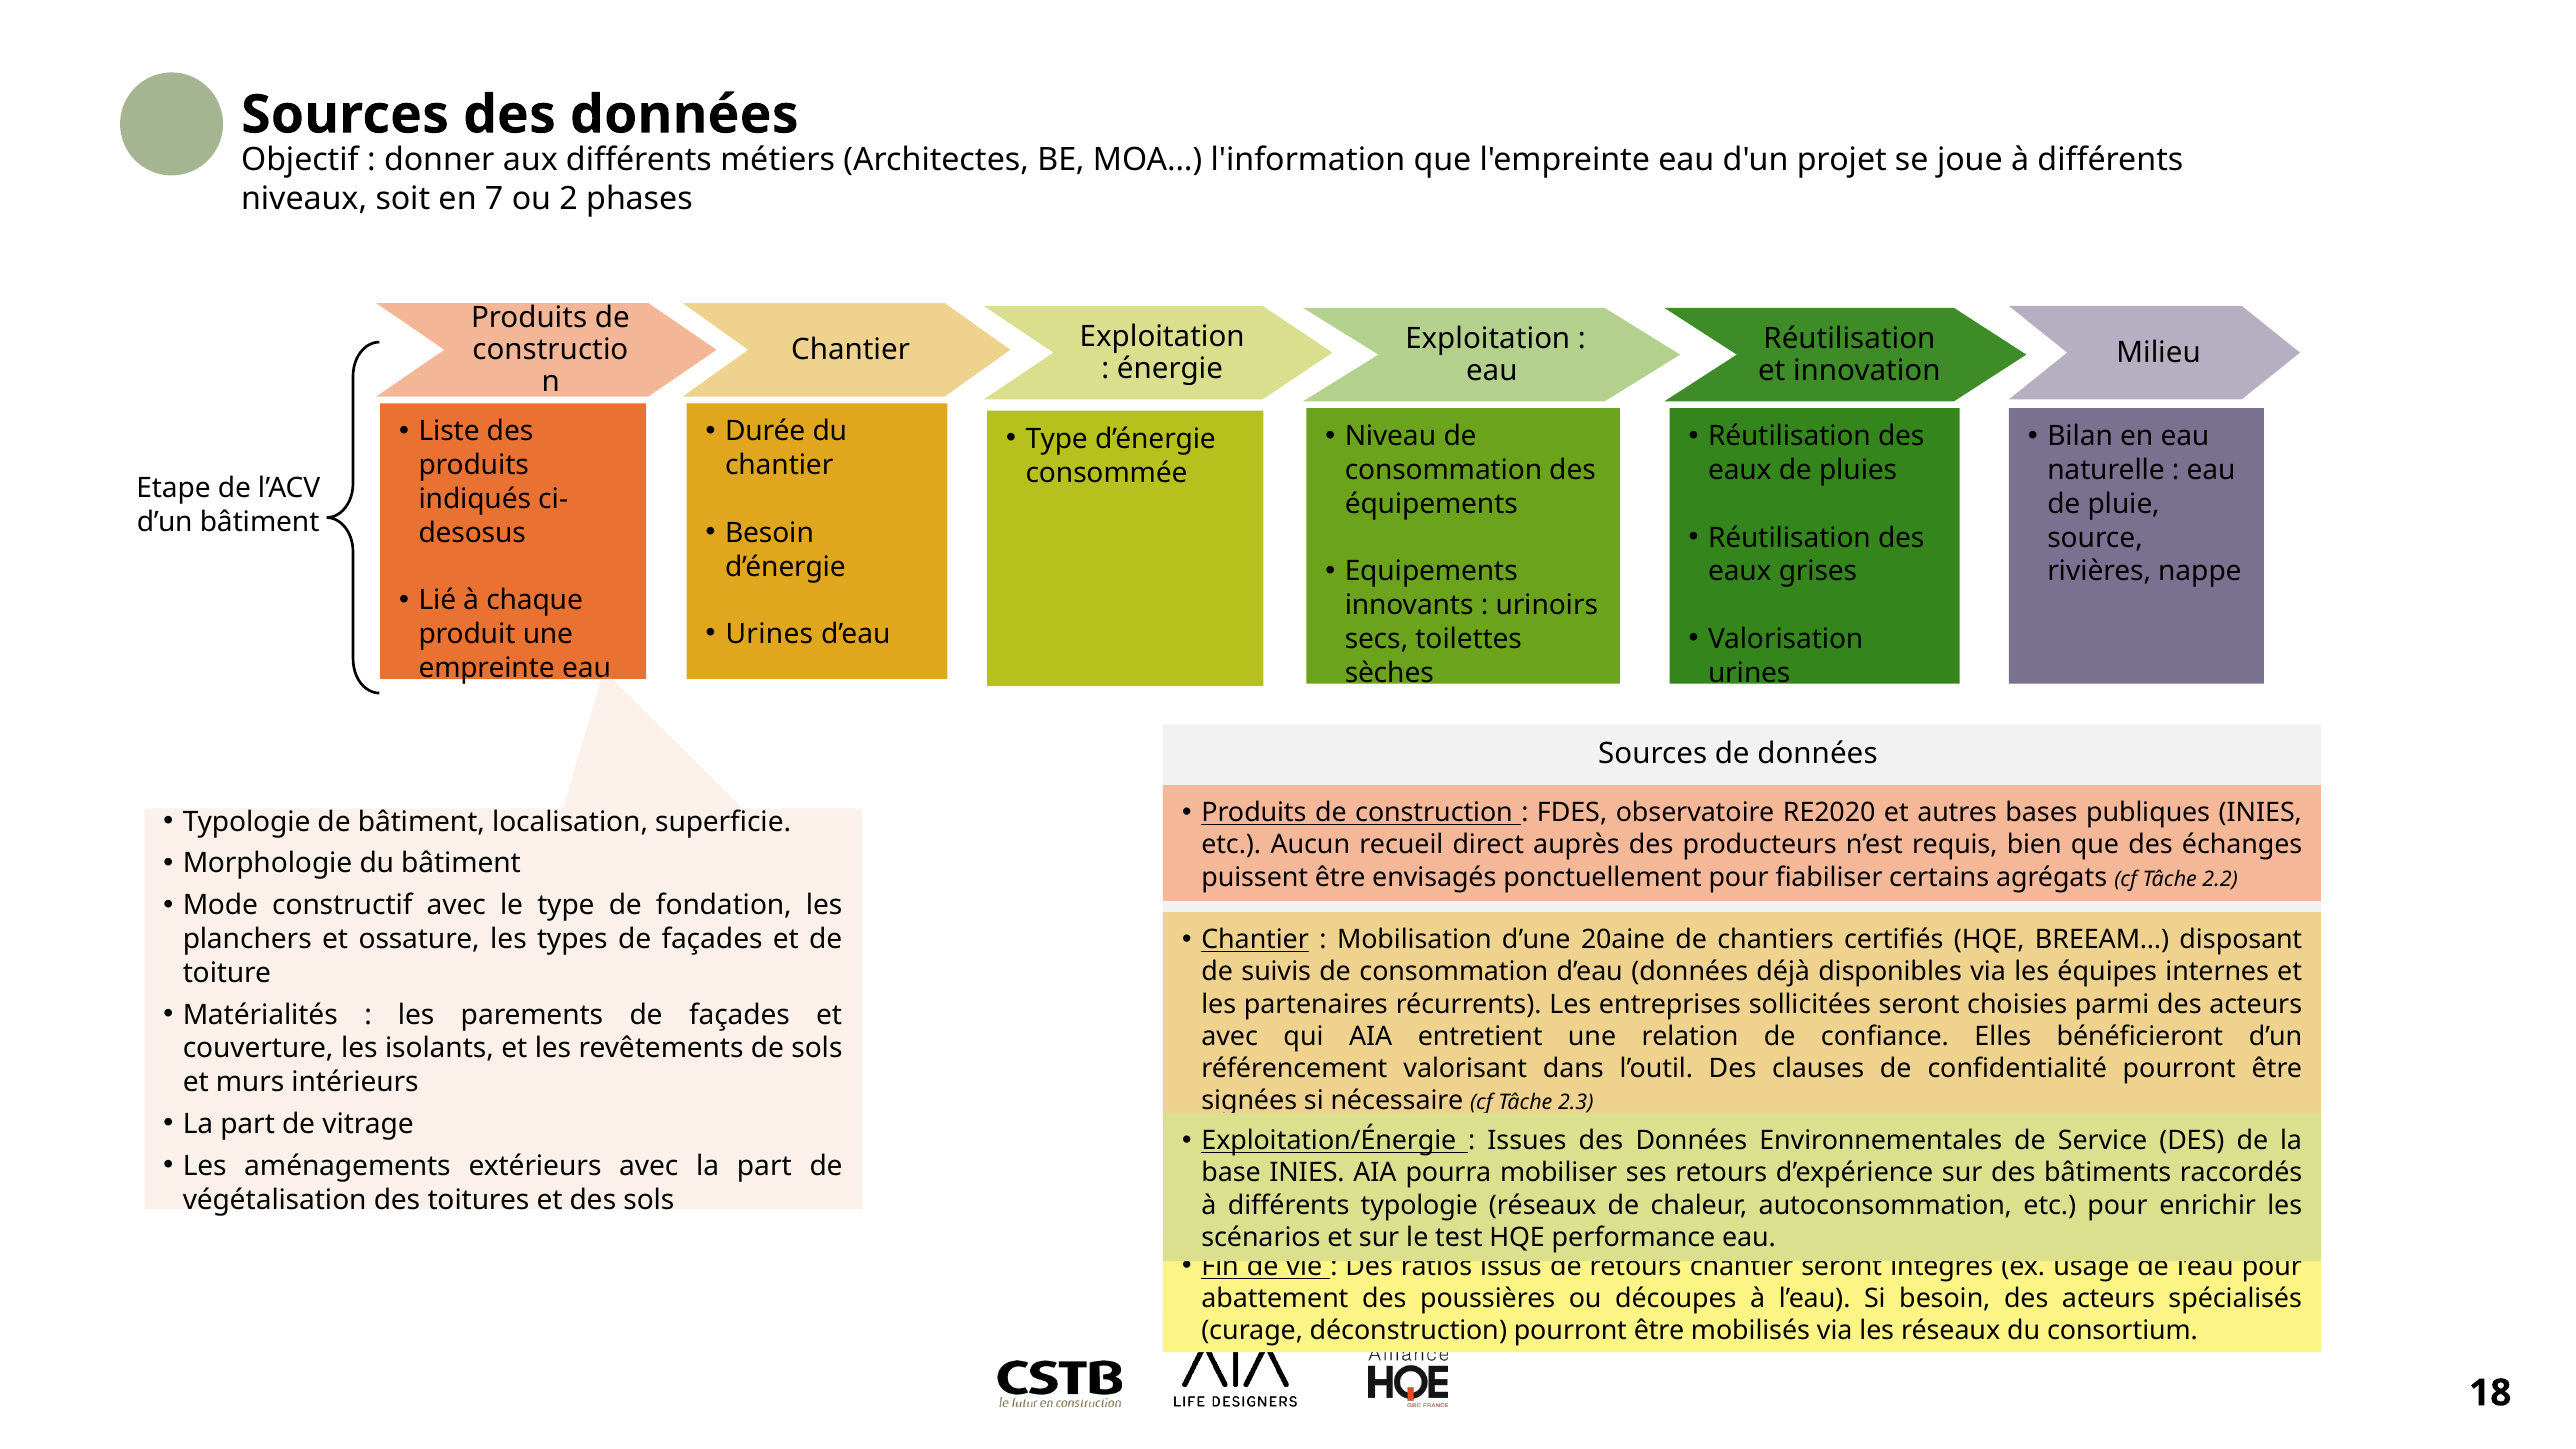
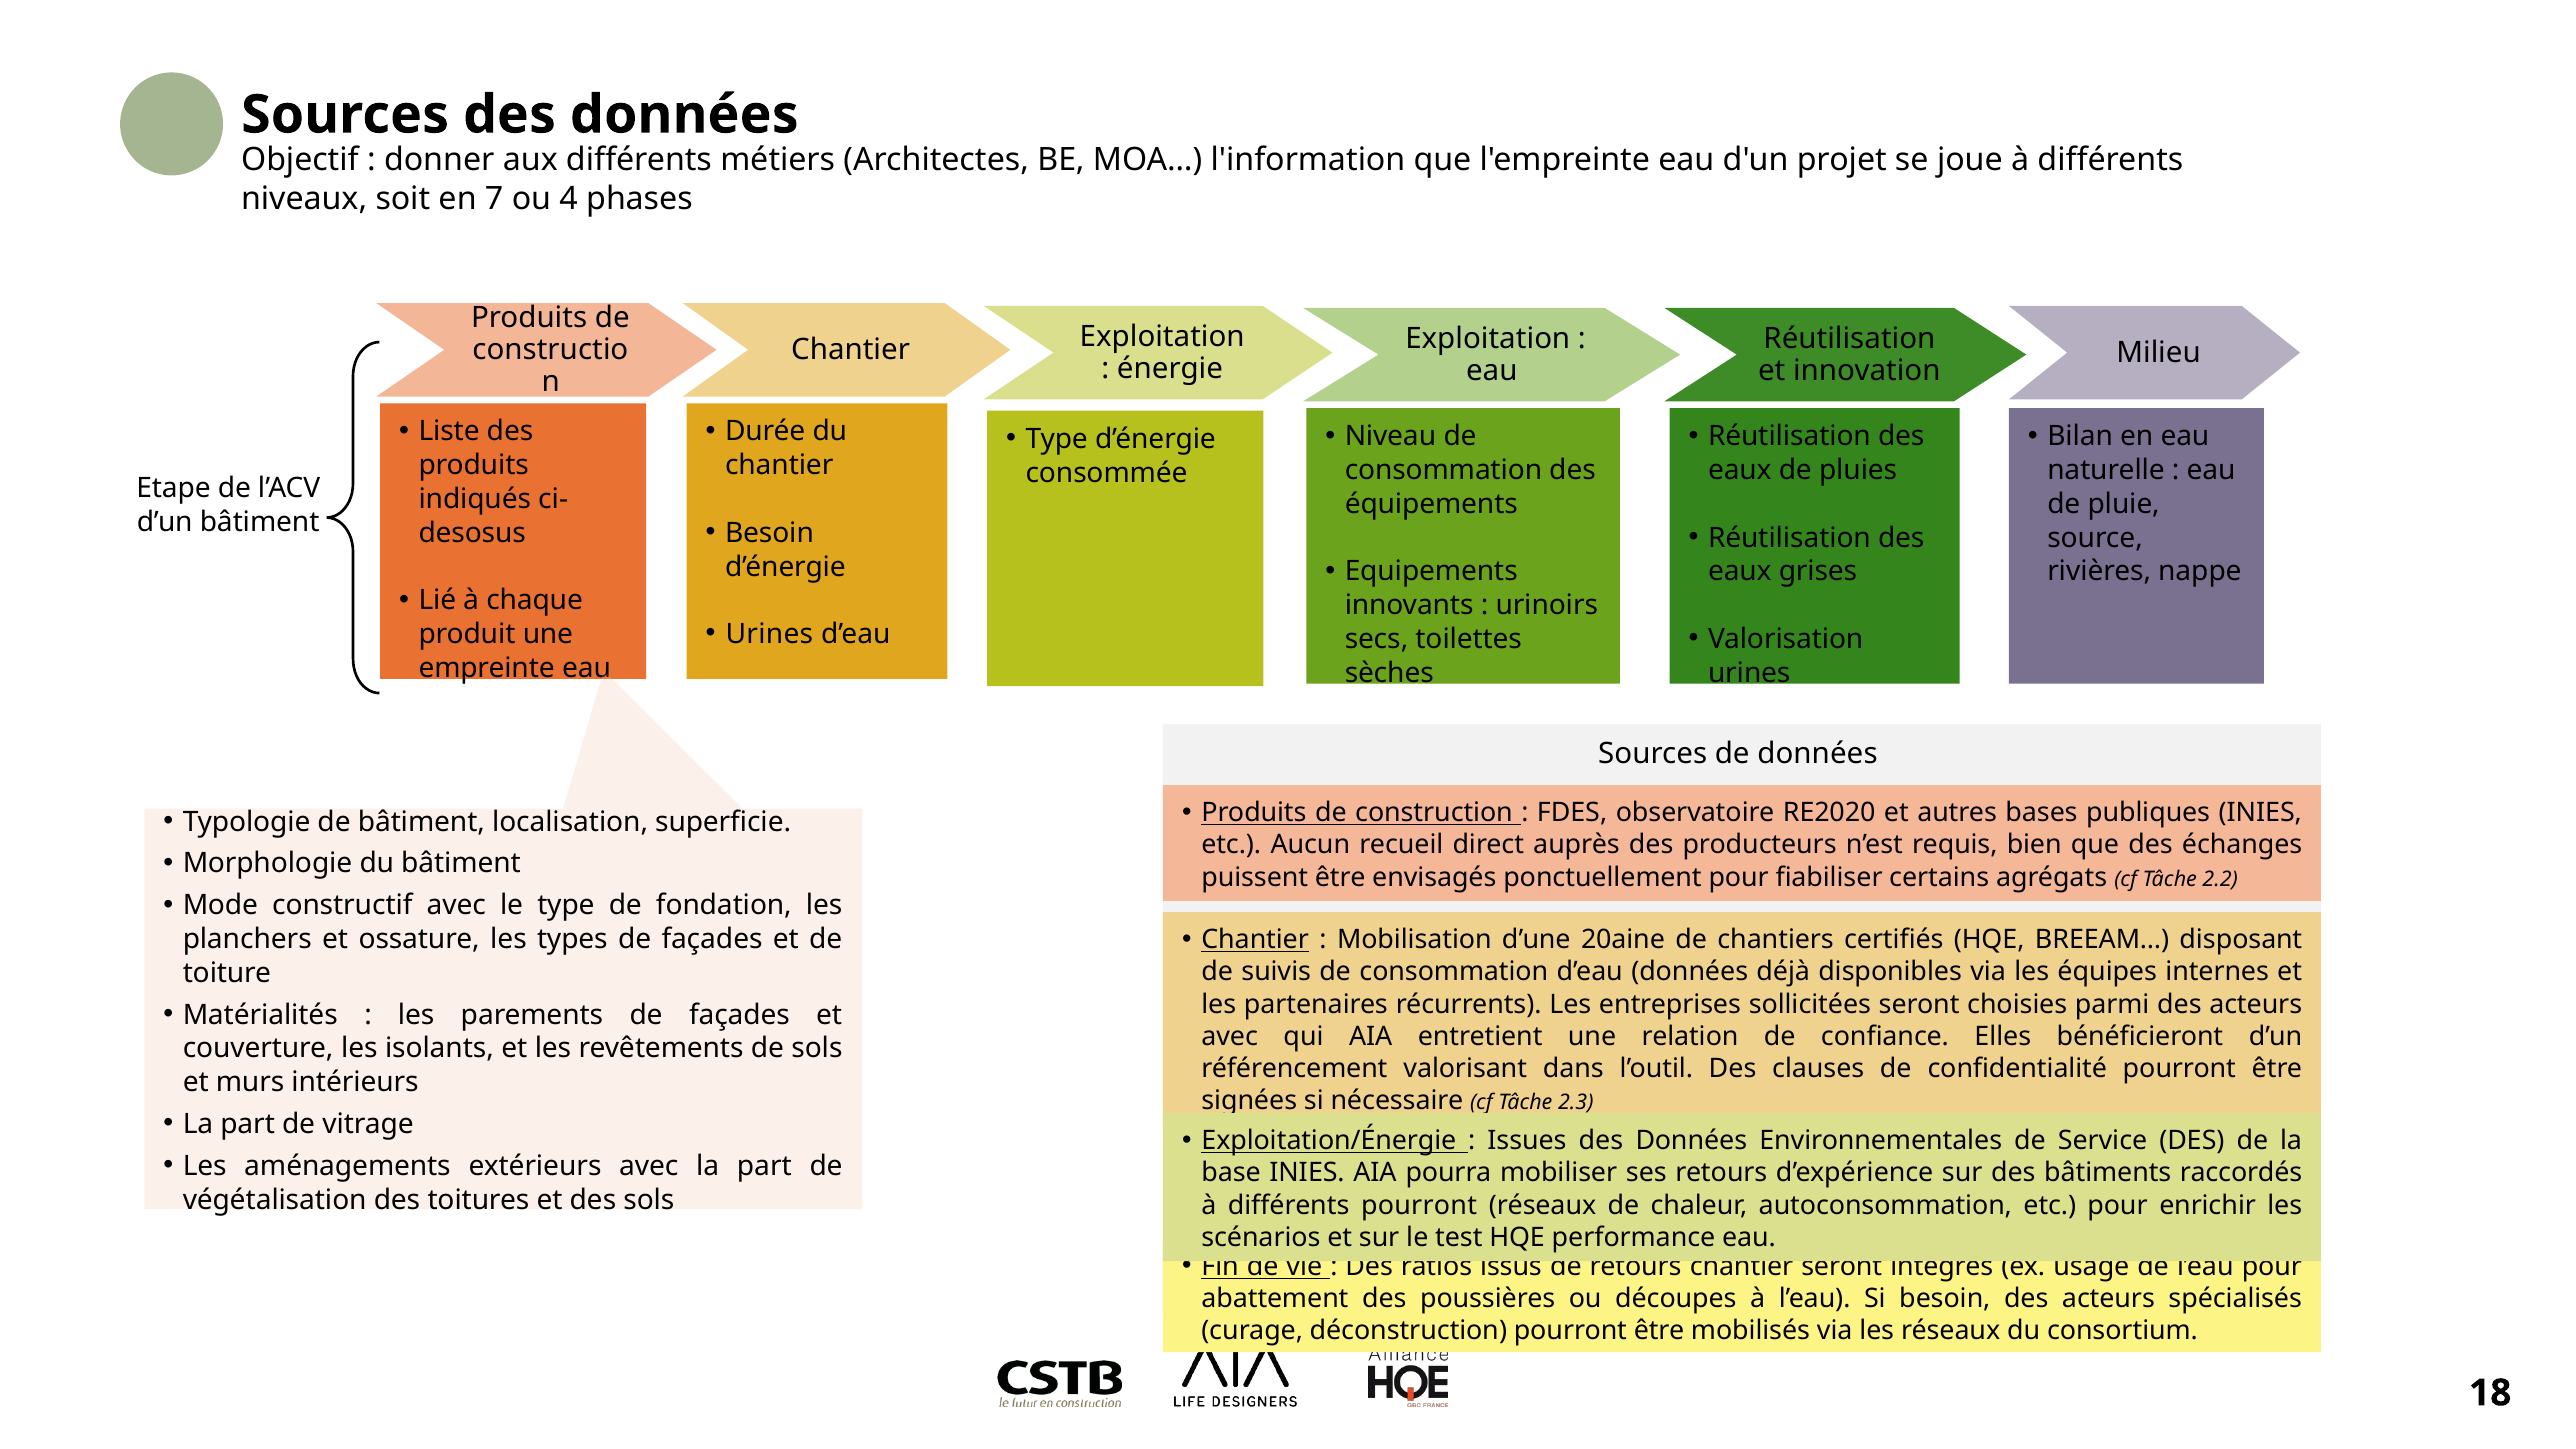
2: 2 -> 4
différents typologie: typologie -> pourront
